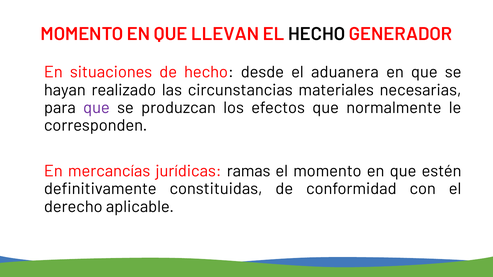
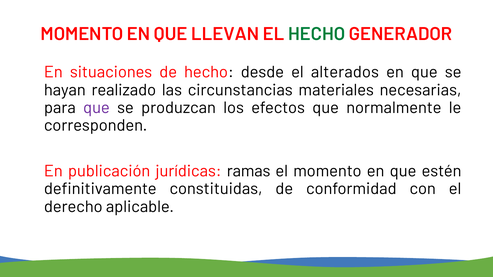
HECHO at (317, 34) colour: black -> green
aduanera: aduanera -> alterados
mercancías: mercancías -> publicación
